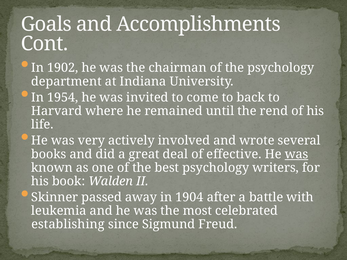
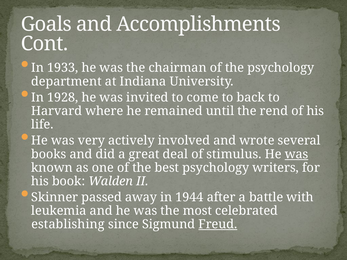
1902: 1902 -> 1933
1954: 1954 -> 1928
effective: effective -> stimulus
1904: 1904 -> 1944
Freud underline: none -> present
